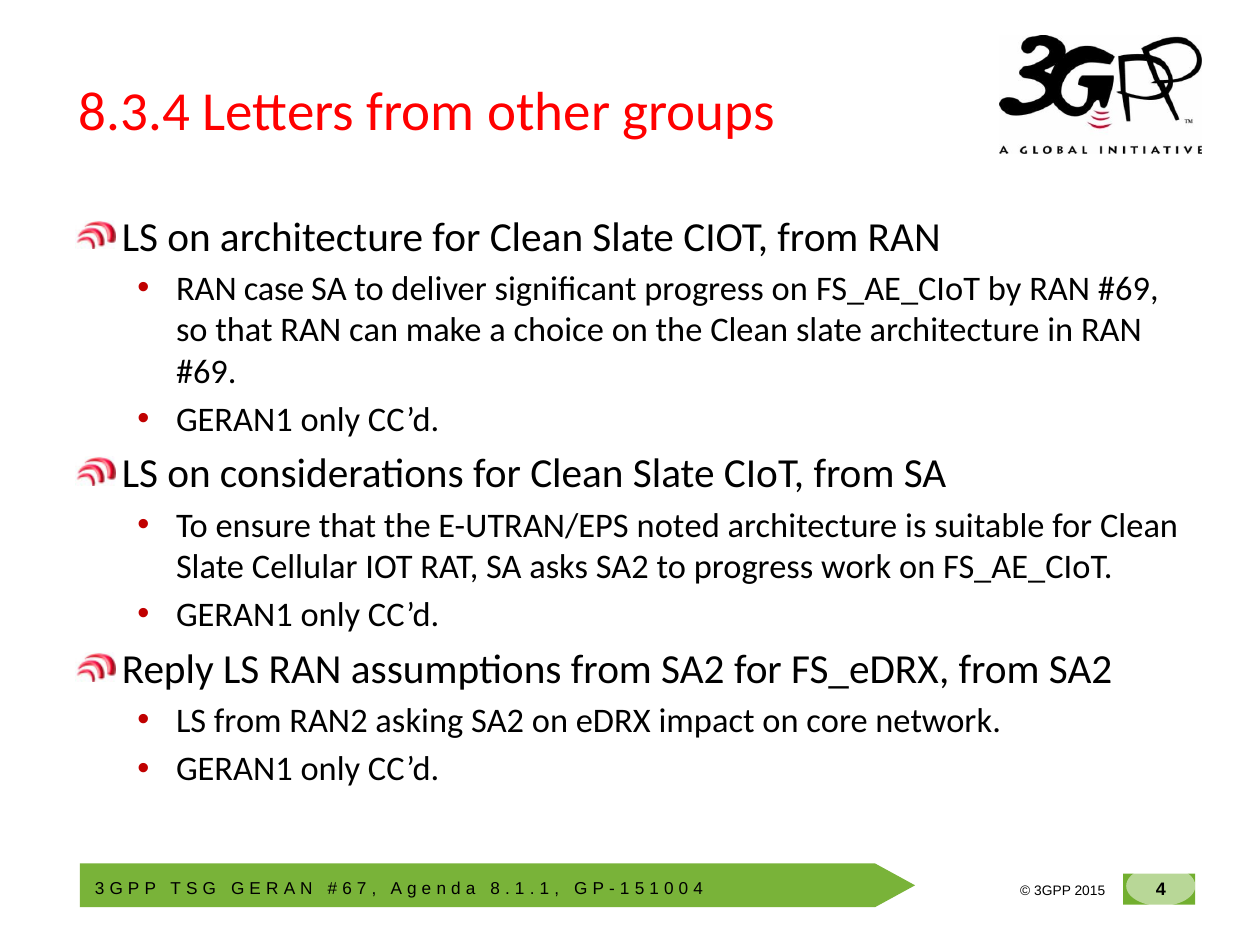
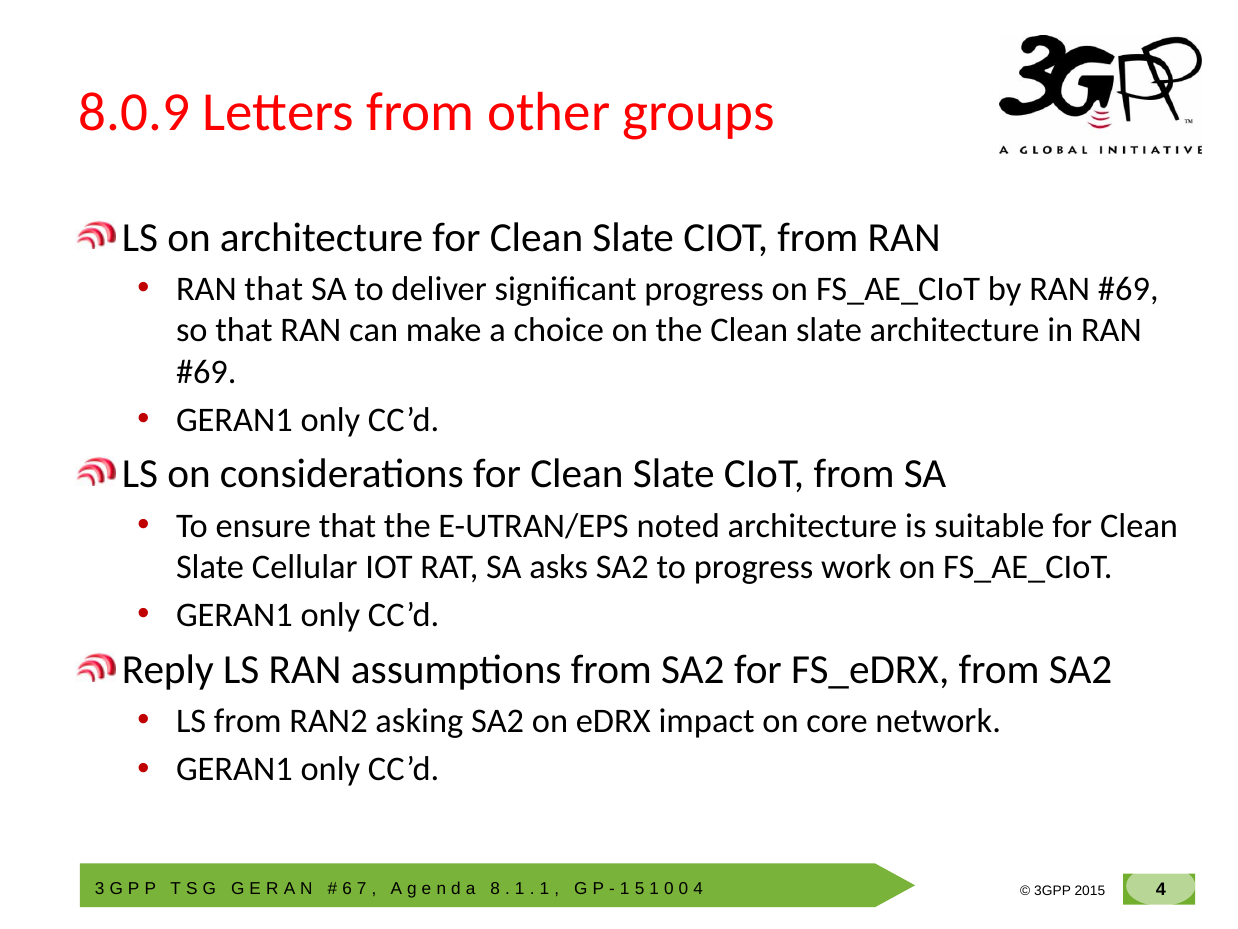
8.3.4: 8.3.4 -> 8.0.9
RAN case: case -> that
